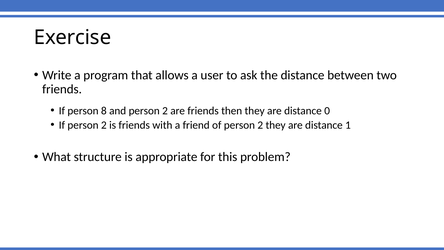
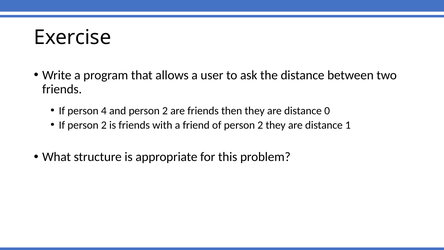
8: 8 -> 4
